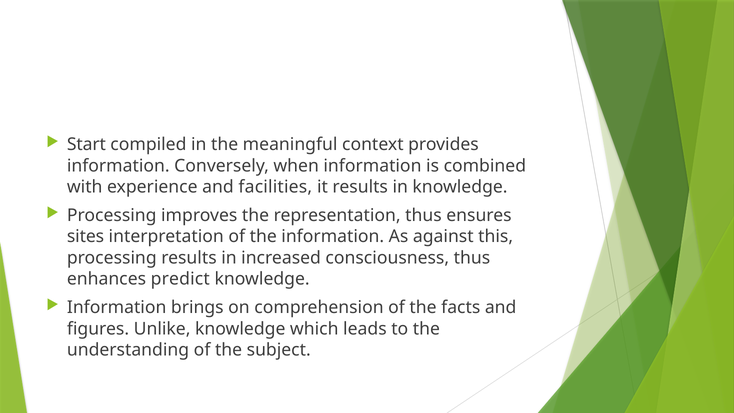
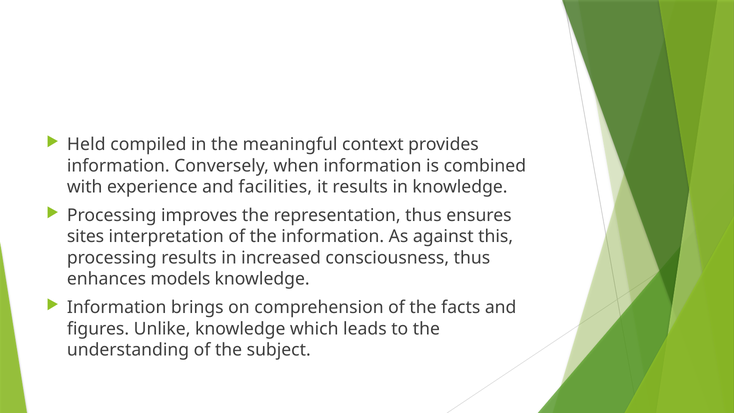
Start: Start -> Held
predict: predict -> models
